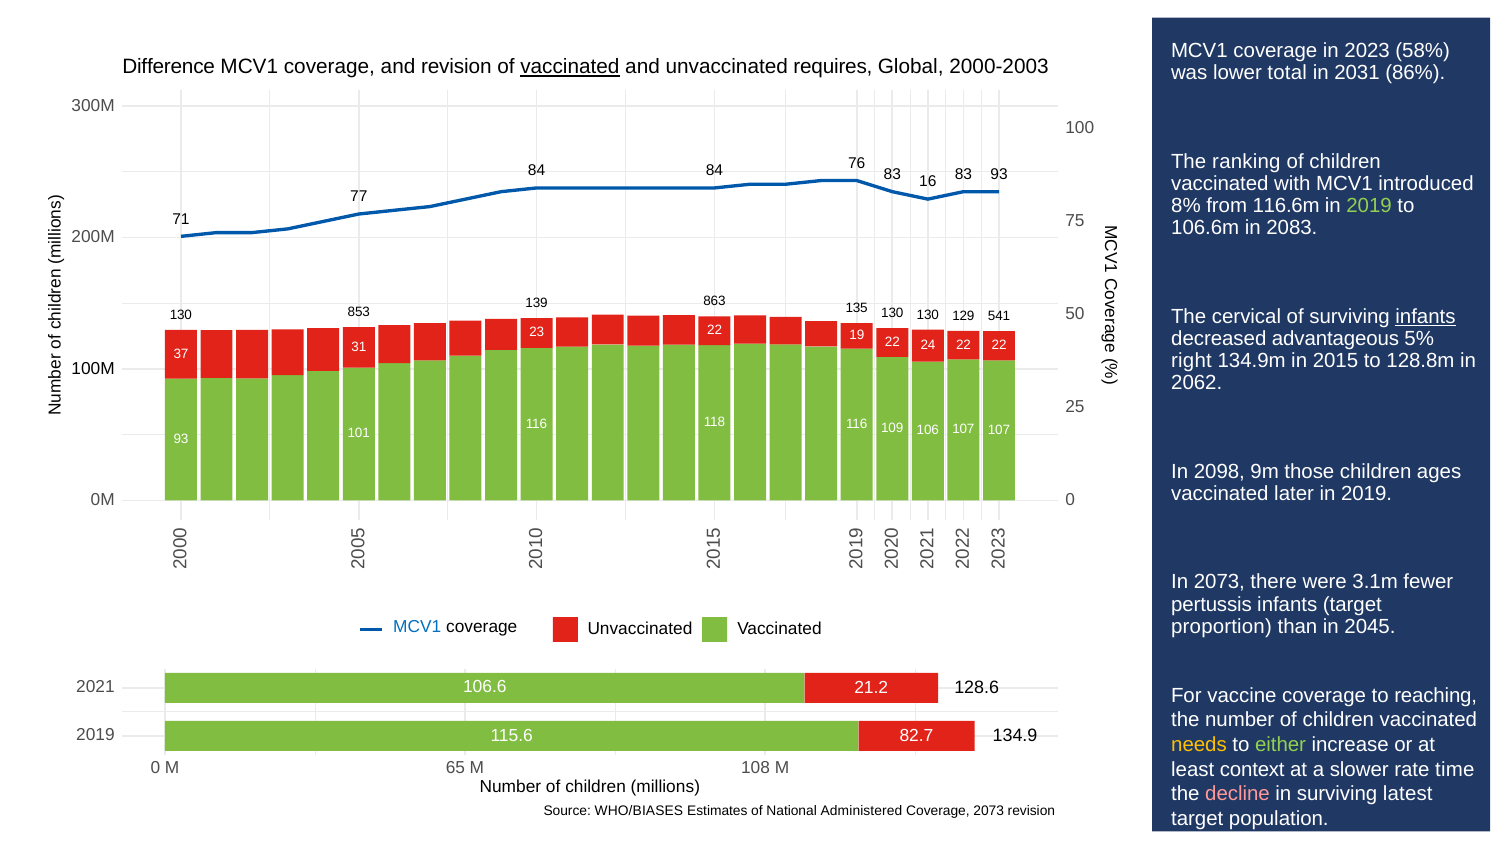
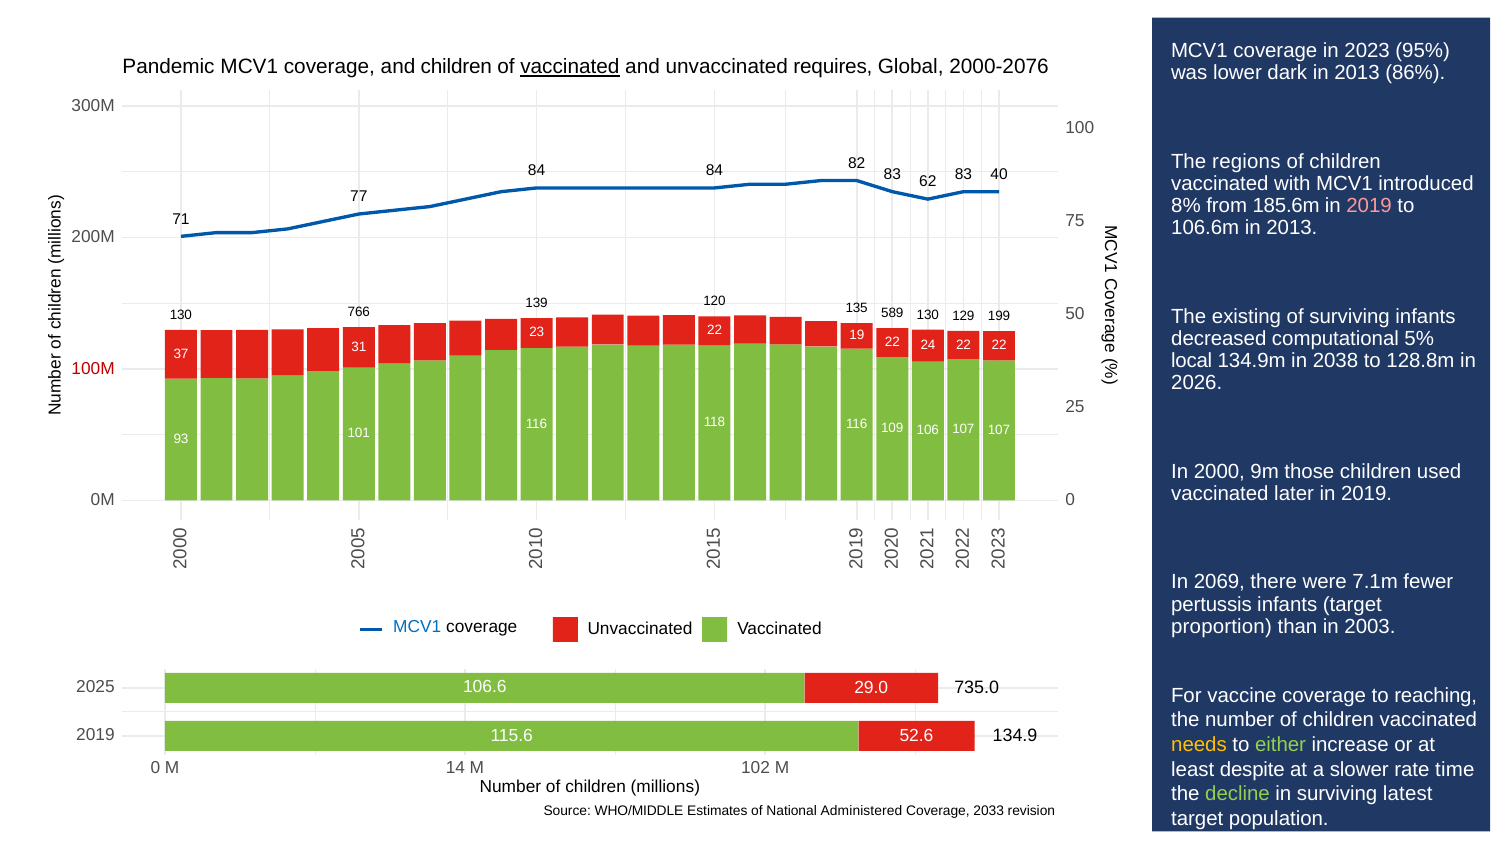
58%: 58% -> 95%
Difference: Difference -> Pandemic
and revision: revision -> children
2000-2003: 2000-2003 -> 2000-2076
total: total -> dark
2031 at (1357, 73): 2031 -> 2013
ranking: ranking -> regions
76: 76 -> 82
16: 16 -> 62
83 93: 93 -> 40
116.6m: 116.6m -> 185.6m
2019 at (1369, 205) colour: light green -> pink
106.6m in 2083: 2083 -> 2013
863: 863 -> 120
135 130: 130 -> 589
541: 541 -> 199
cervical: cervical -> existing
infants at (1425, 316) underline: present -> none
853: 853 -> 766
advantageous: advantageous -> computational
right: right -> local
2015: 2015 -> 2038
100M colour: black -> red
2062: 2062 -> 2026
2098: 2098 -> 2000
ages: ages -> used
In 2073: 2073 -> 2069
3.1m: 3.1m -> 7.1m
2045: 2045 -> 2003
128.6: 128.6 -> 735.0
2021: 2021 -> 2025
21.2: 21.2 -> 29.0
82.7: 82.7 -> 52.6
context: context -> despite
65: 65 -> 14
108: 108 -> 102
decline colour: pink -> light green
WHO/BIASES: WHO/BIASES -> WHO/MIDDLE
Coverage 2073: 2073 -> 2033
